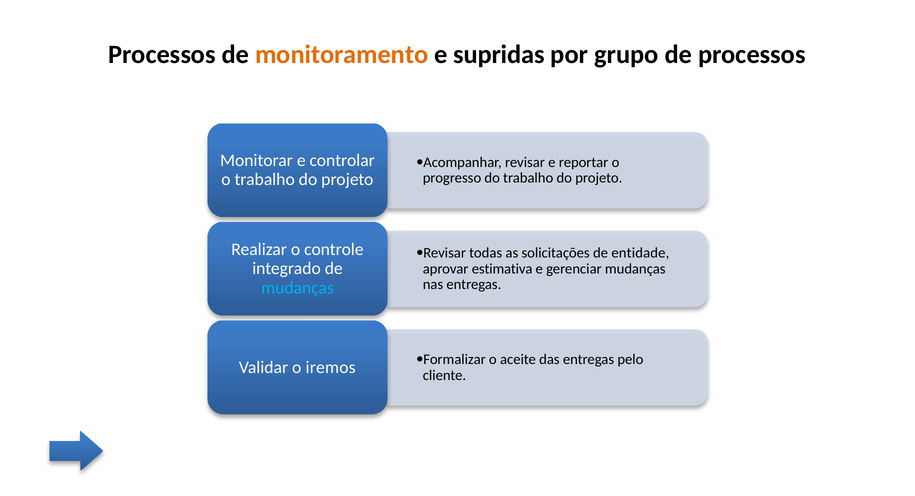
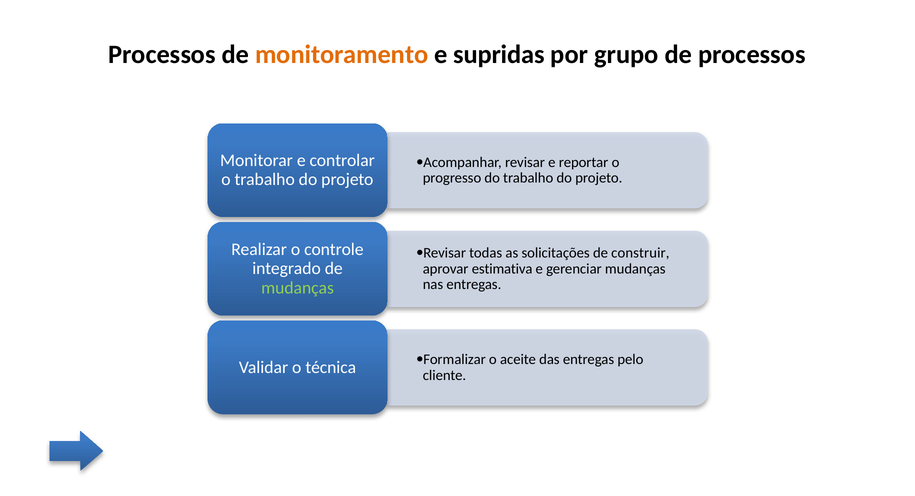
entidade: entidade -> construir
mudanças at (298, 288) colour: light blue -> light green
iremos: iremos -> técnica
